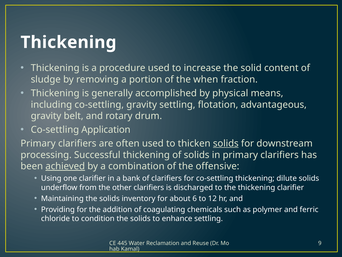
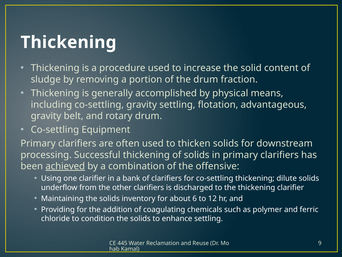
the when: when -> drum
Application: Application -> Equipment
solids at (226, 143) underline: present -> none
